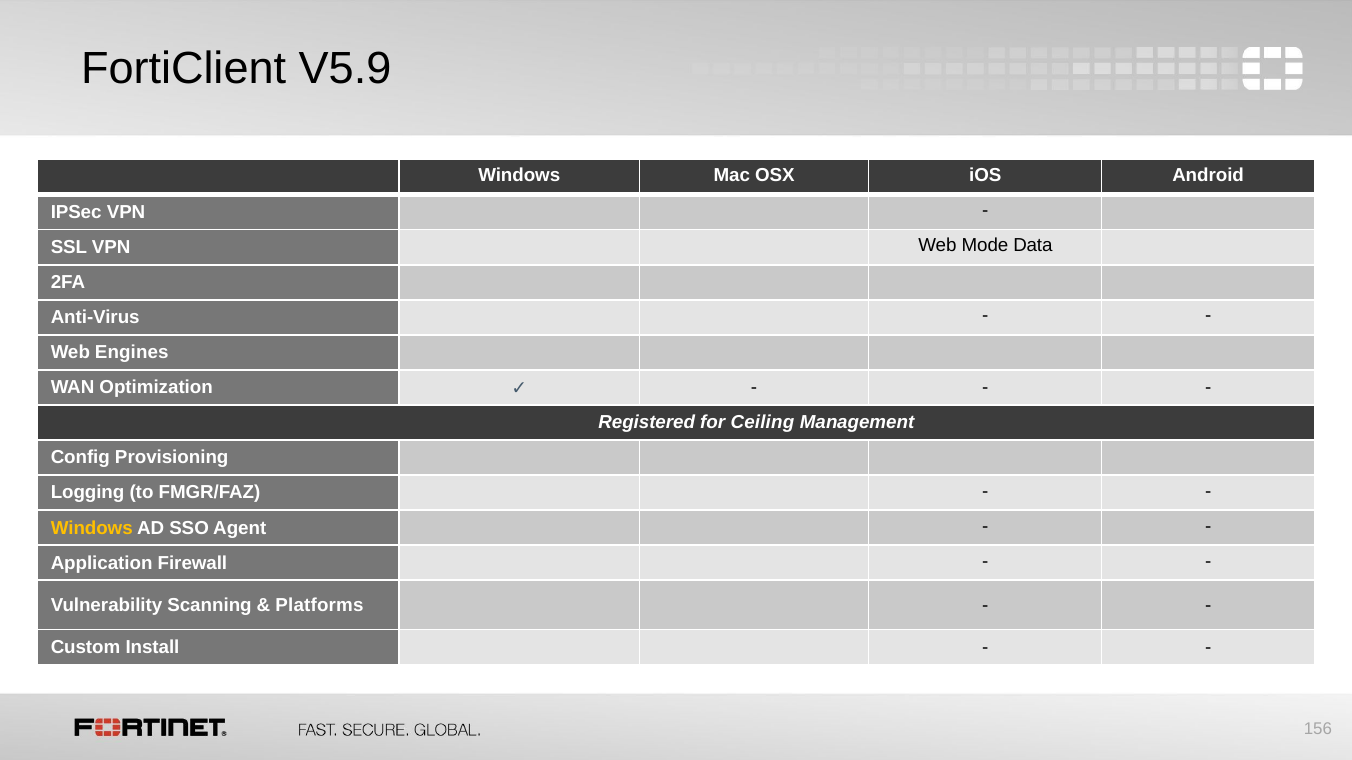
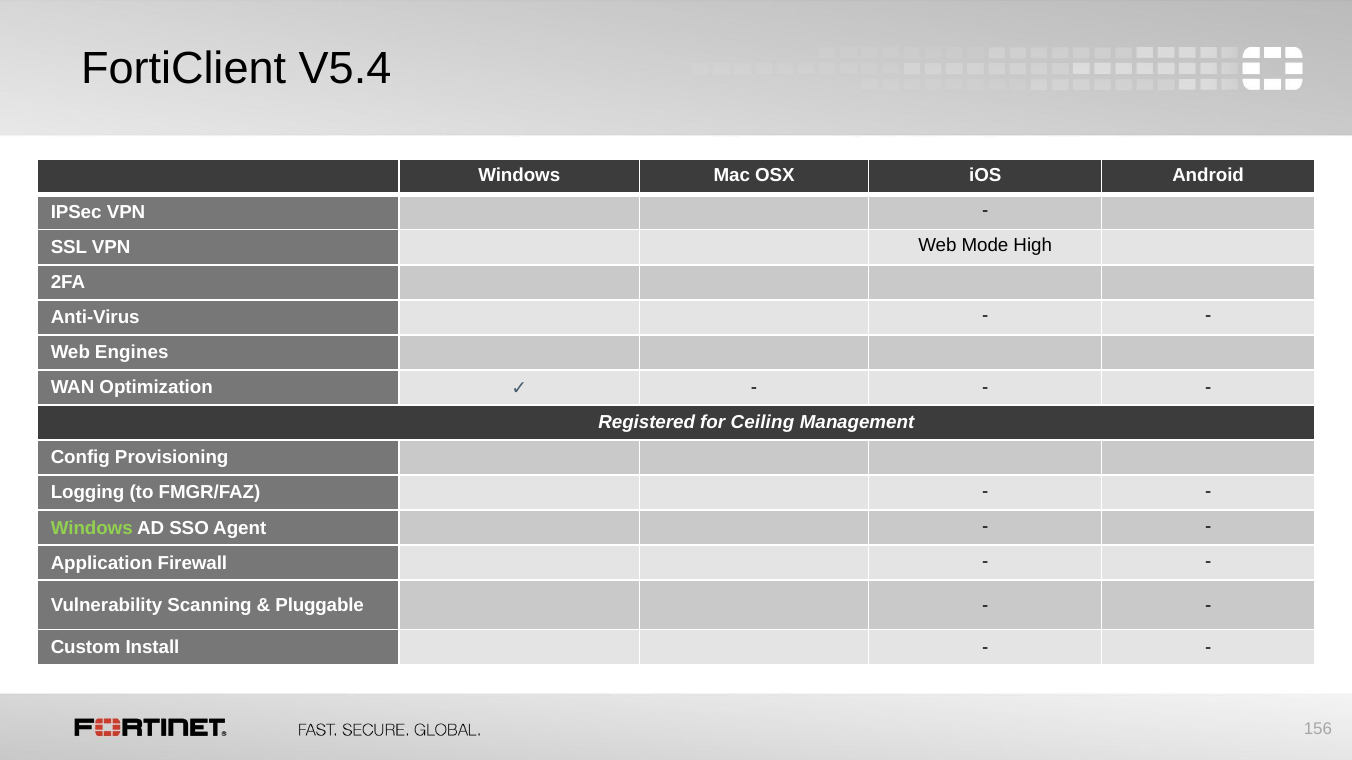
V5.9: V5.9 -> V5.4
Data: Data -> High
Windows at (92, 528) colour: yellow -> light green
Platforms: Platforms -> Pluggable
